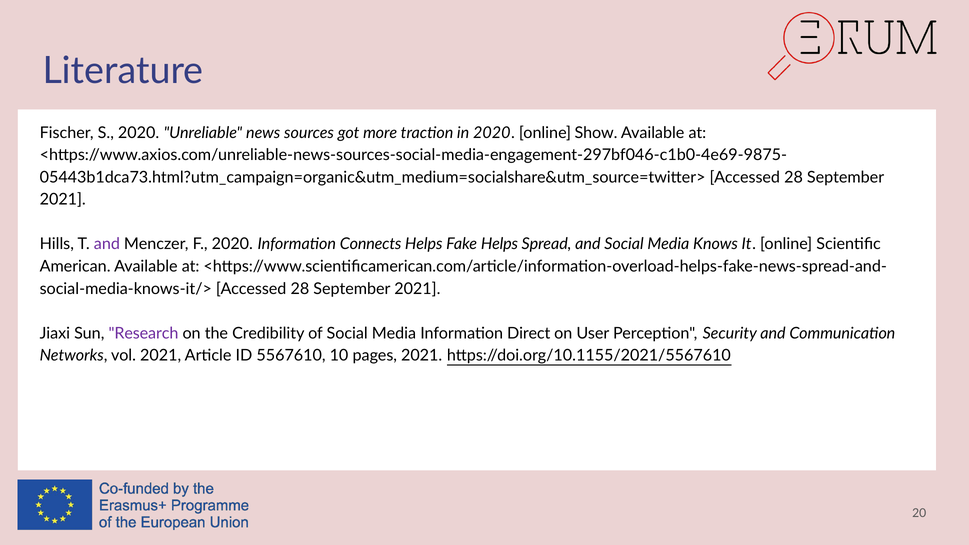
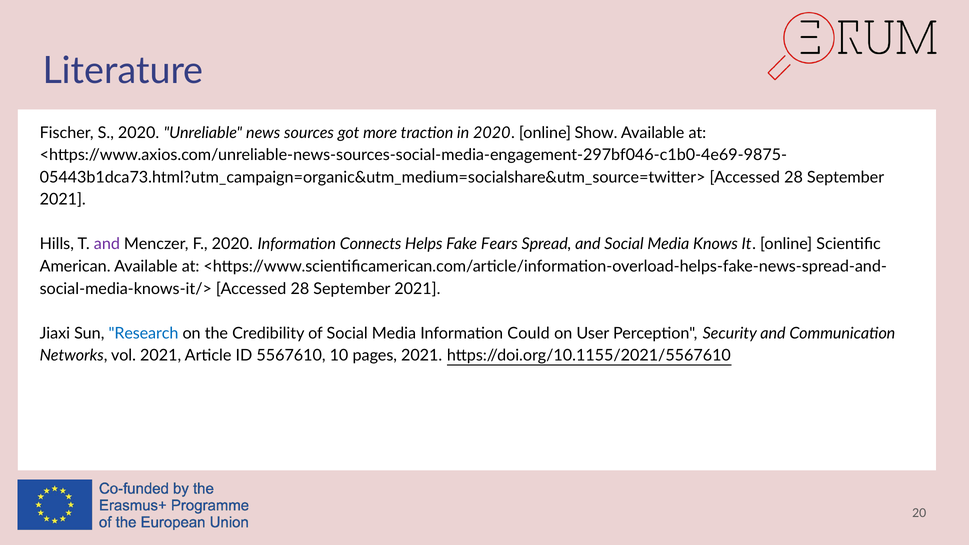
Fake Helps: Helps -> Fears
Research colour: purple -> blue
Direct: Direct -> Could
